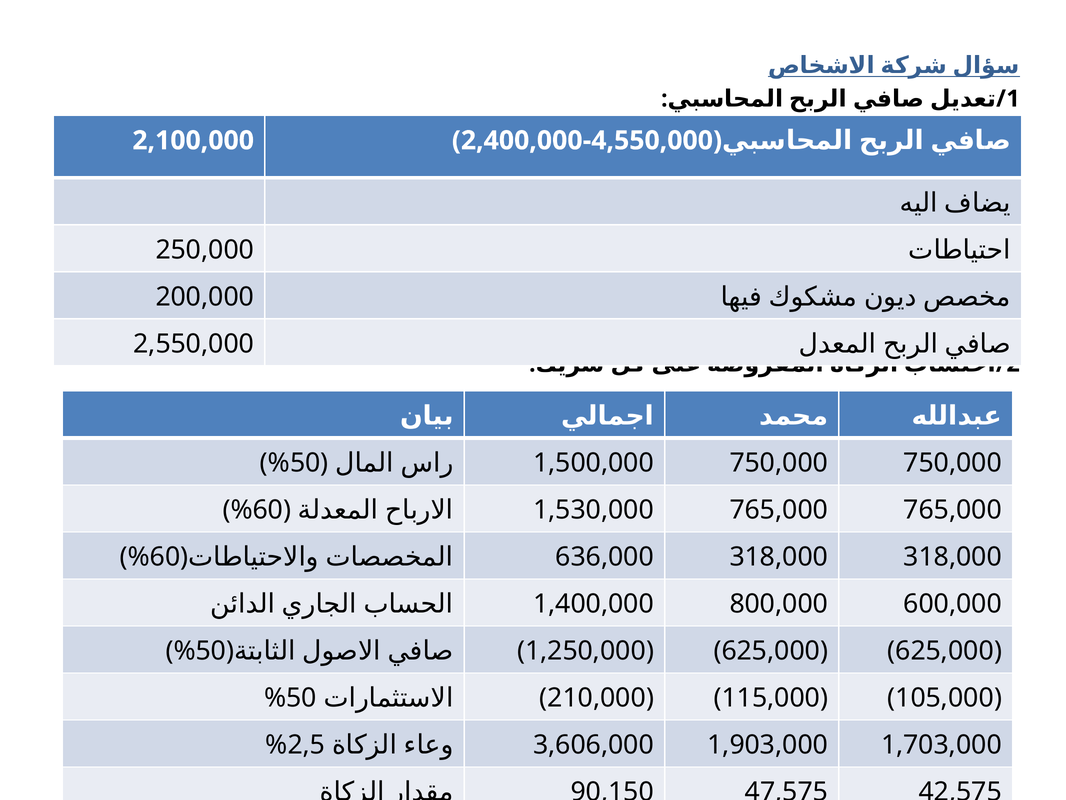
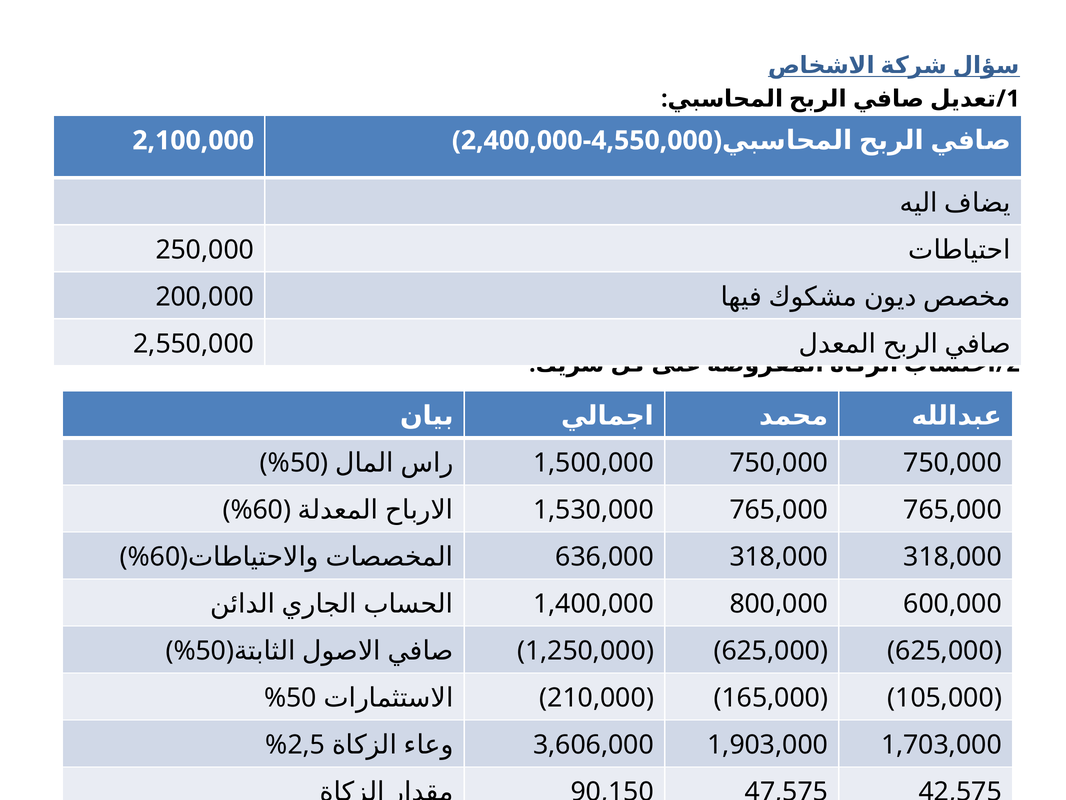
115,000: 115,000 -> 165,000
